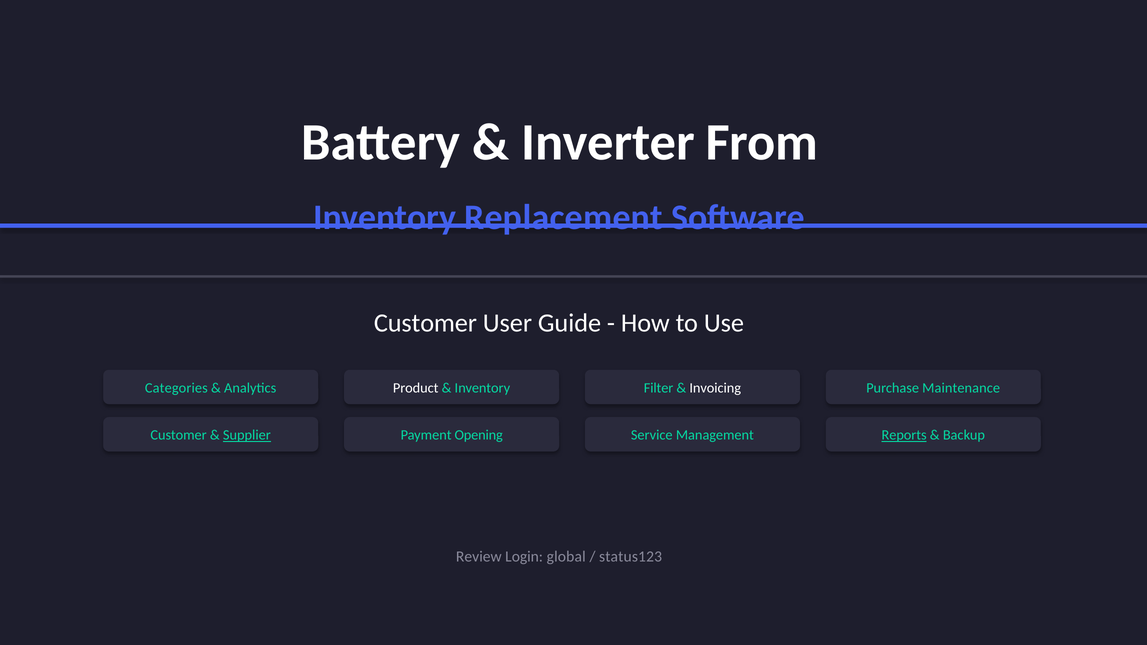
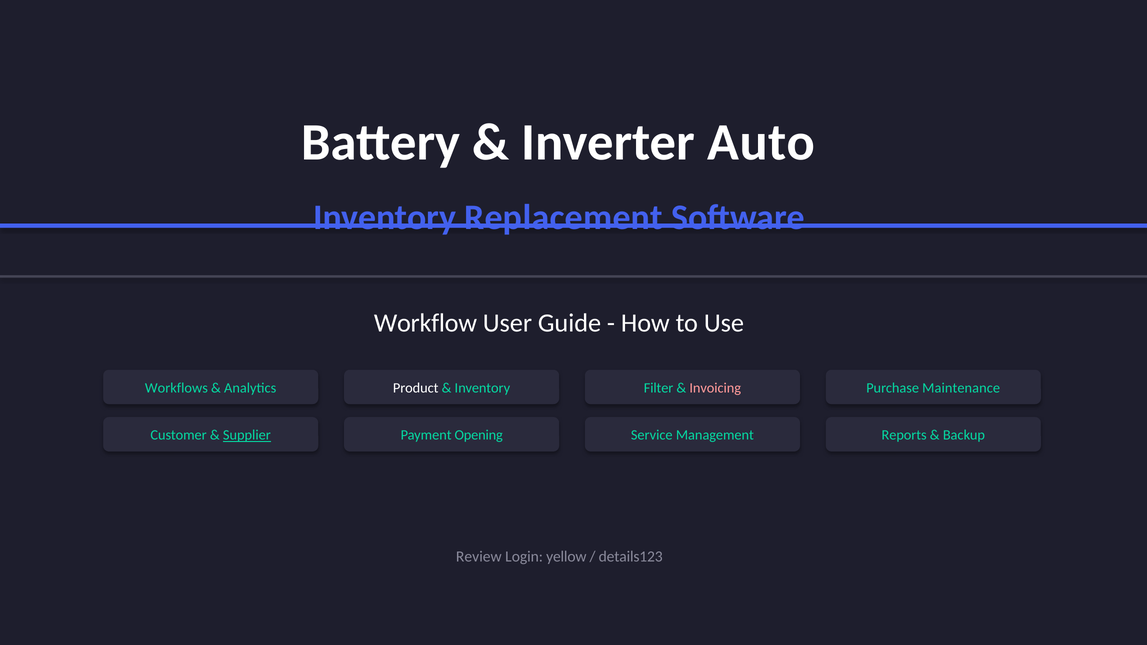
From: From -> Auto
Customer at (425, 323): Customer -> Workflow
Categories: Categories -> Workflows
Invoicing colour: white -> pink
Reports underline: present -> none
global: global -> yellow
status123: status123 -> details123
